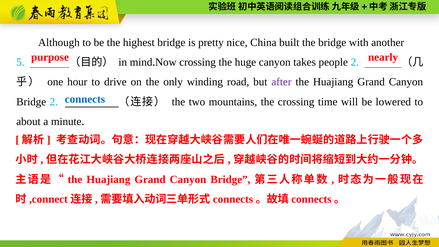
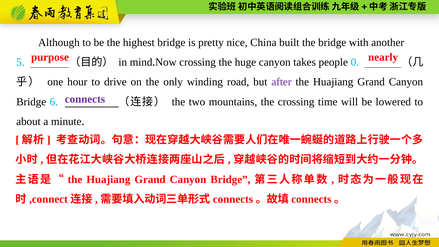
people 2: 2 -> 0
connects colour: blue -> purple
Bridge 2: 2 -> 6
